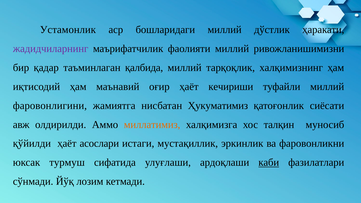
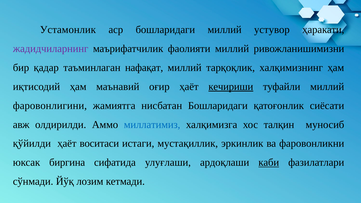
дўстлик: дўстлик -> устувор
қалбида: қалбида -> нафақат
кечириши underline: none -> present
нисбатан Ҳукуматимиз: Ҳукуматимиз -> Бошларидаги
миллатимиз colour: orange -> blue
асослари: асослари -> воситаси
турмуш: турмуш -> биргина
